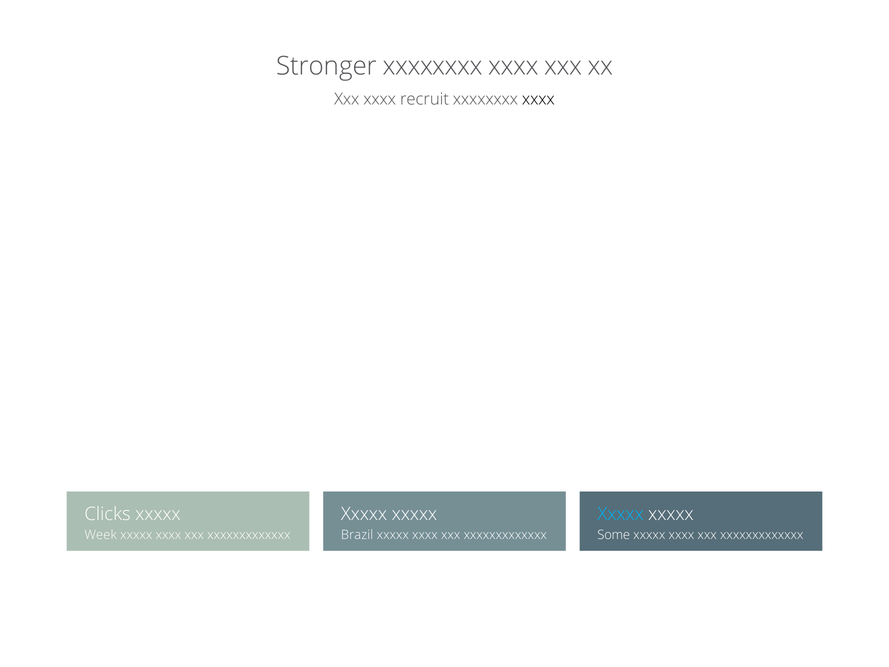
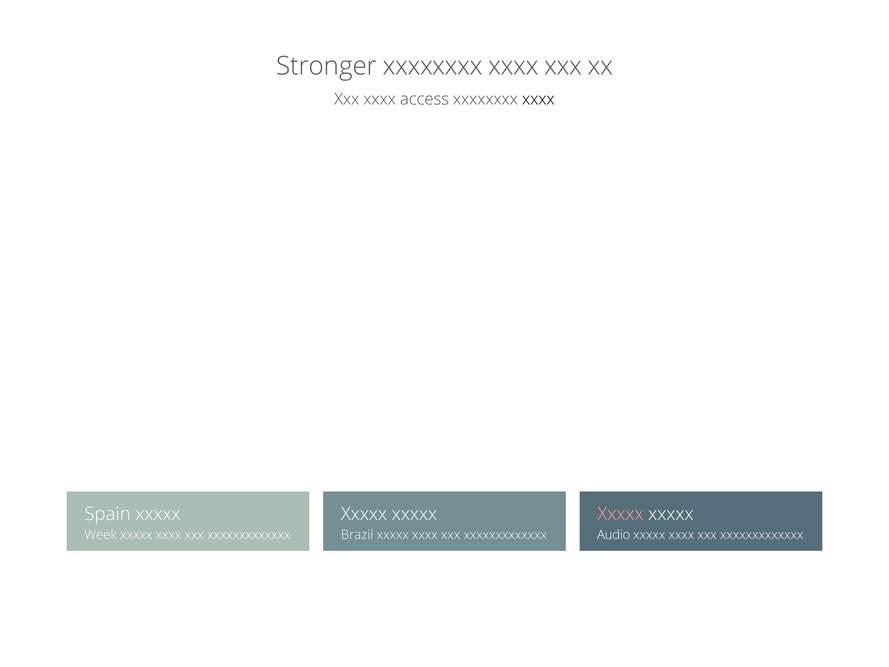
recruit: recruit -> access
Clicks: Clicks -> Spain
Xxxxx at (621, 514) colour: light blue -> pink
Some: Some -> Audio
